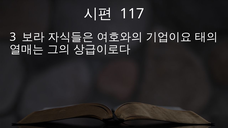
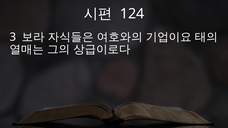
117: 117 -> 124
